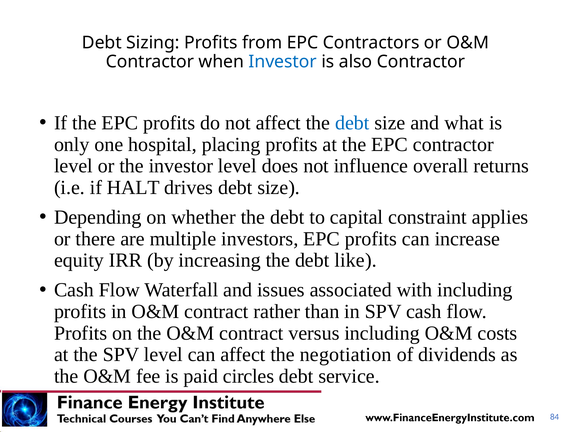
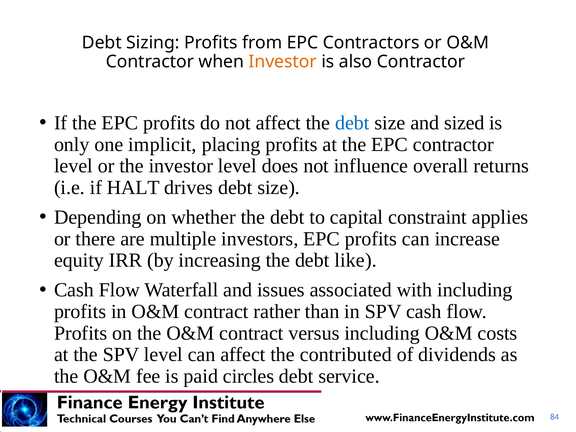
Investor at (283, 62) colour: blue -> orange
what: what -> sized
hospital: hospital -> implicit
negotiation: negotiation -> contributed
